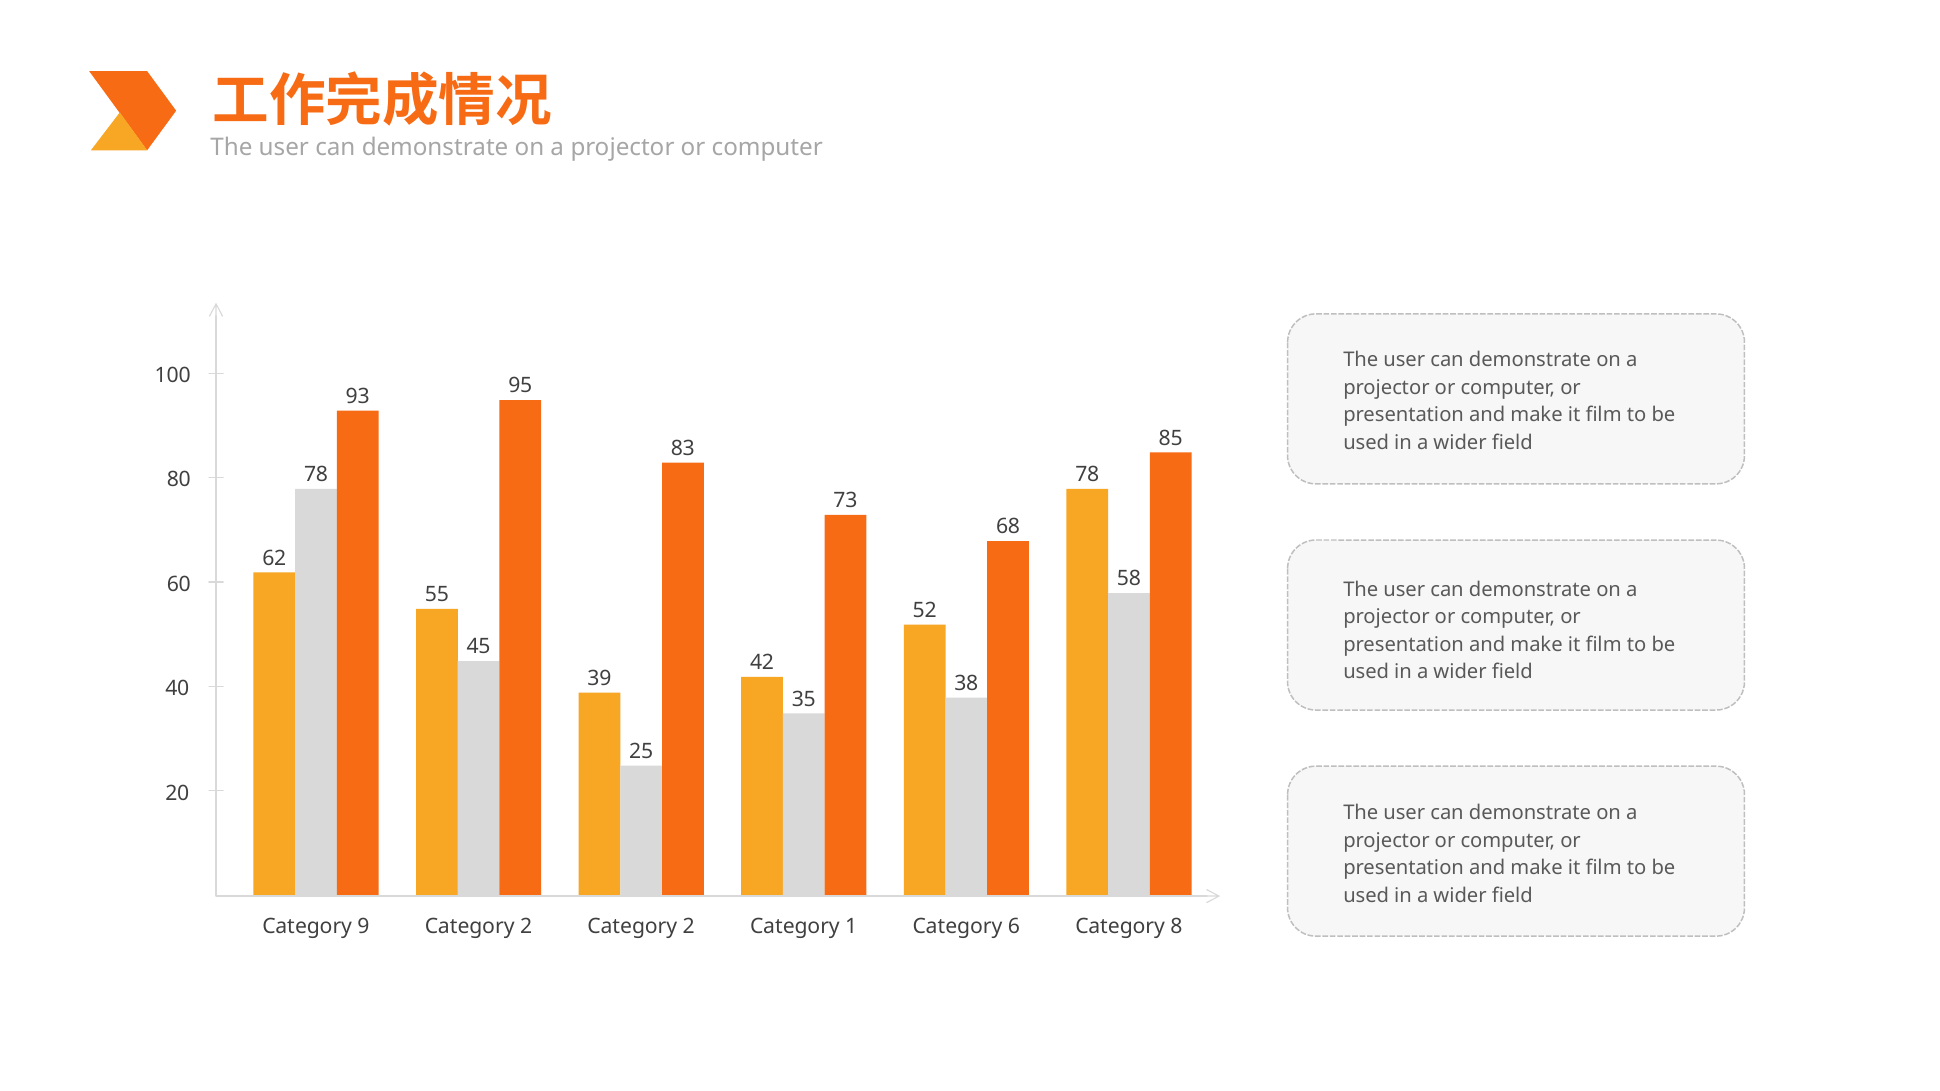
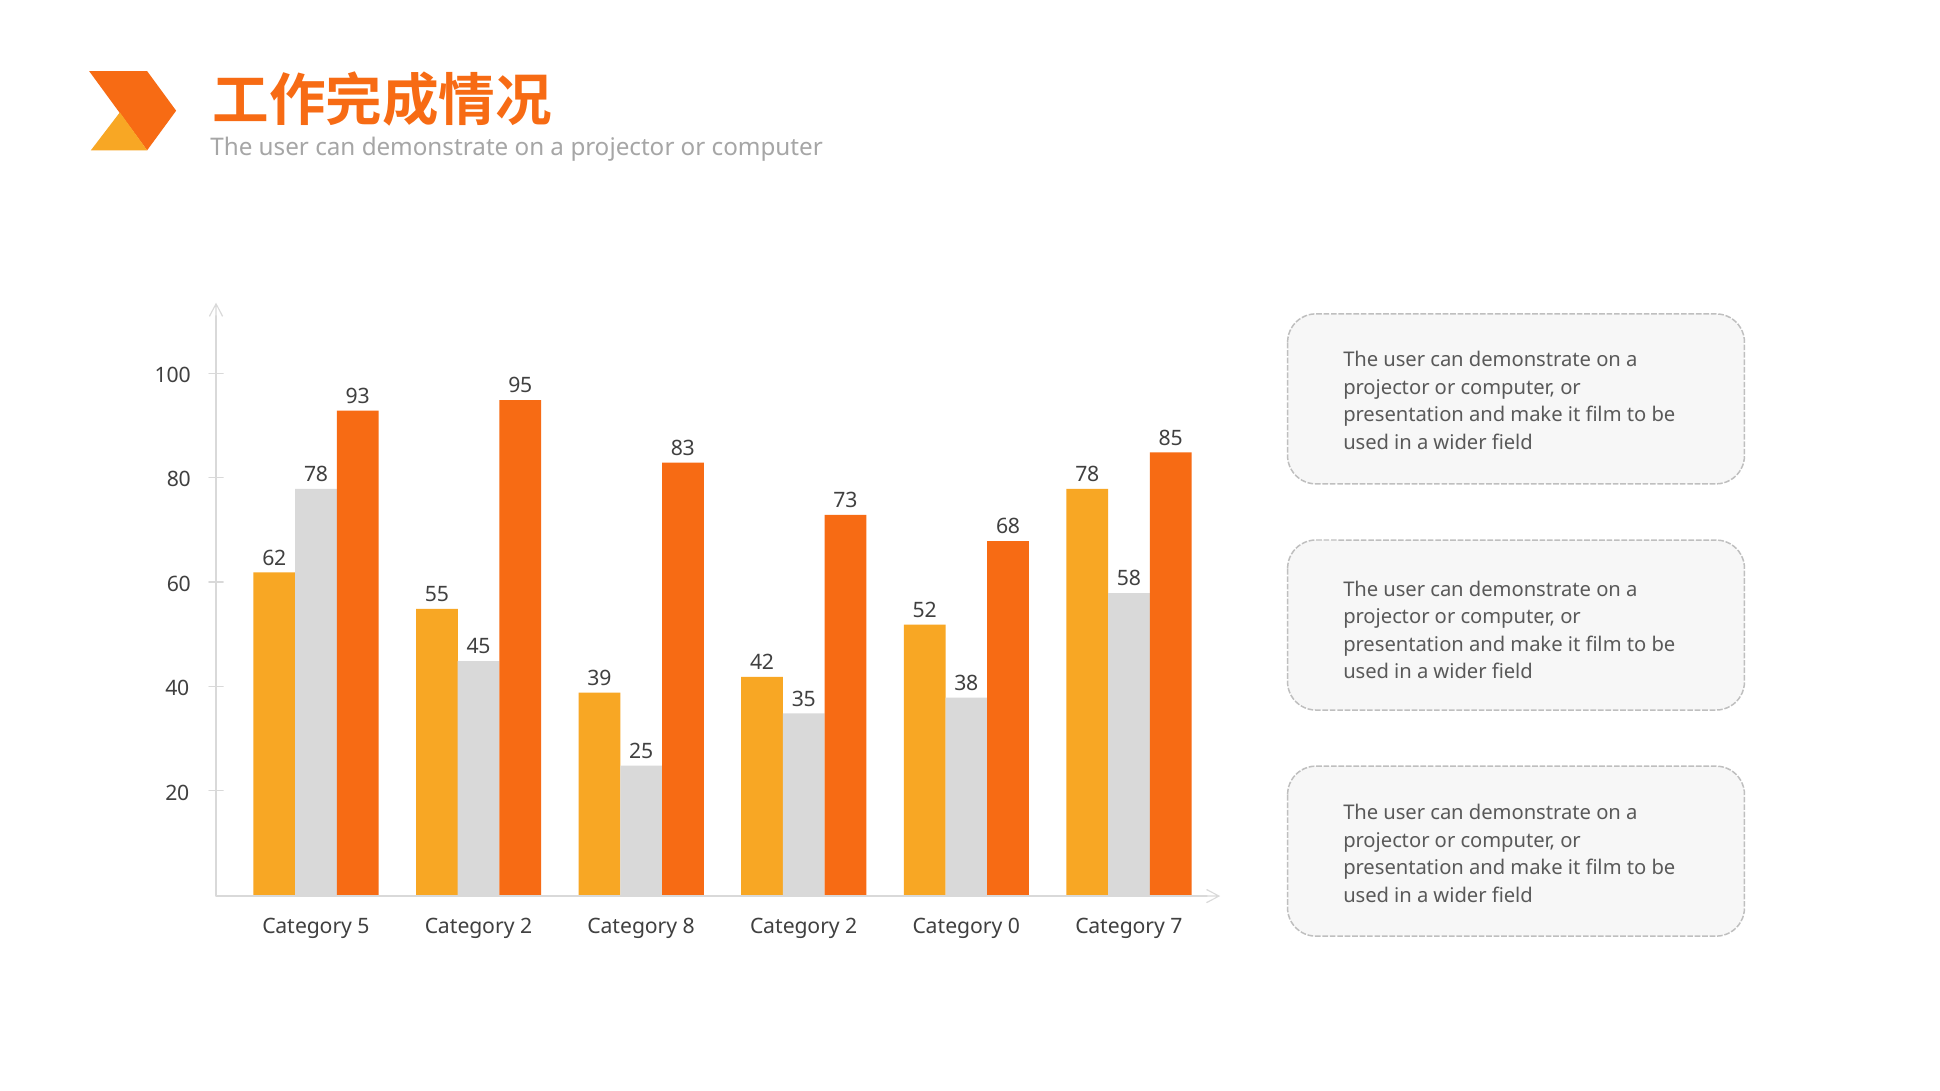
9: 9 -> 5
2 at (689, 927): 2 -> 8
1 at (851, 927): 1 -> 2
6: 6 -> 0
8: 8 -> 7
